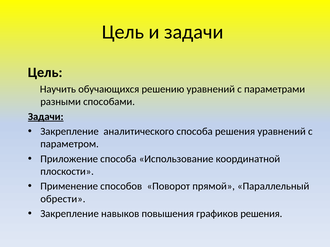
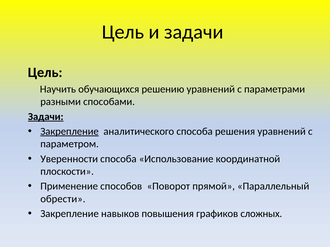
Закрепление at (70, 132) underline: none -> present
Приложение: Приложение -> Уверенности
графиков решения: решения -> сложных
